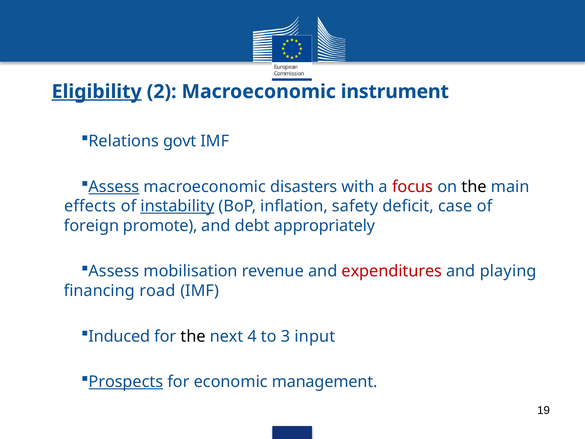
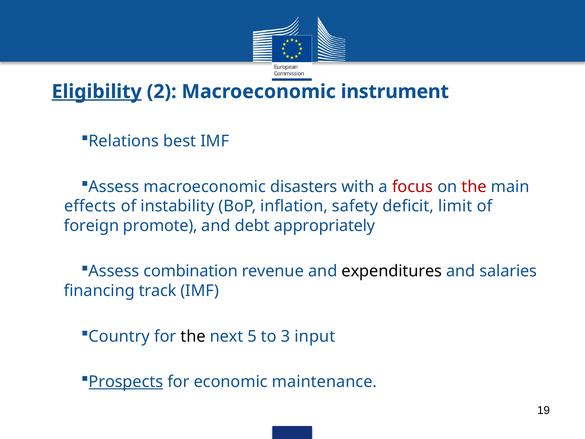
govt: govt -> best
Assess at (114, 187) underline: present -> none
the at (474, 187) colour: black -> red
instability underline: present -> none
case: case -> limit
mobilisation: mobilisation -> combination
expenditures colour: red -> black
playing: playing -> salaries
road: road -> track
Induced: Induced -> Country
4: 4 -> 5
management: management -> maintenance
